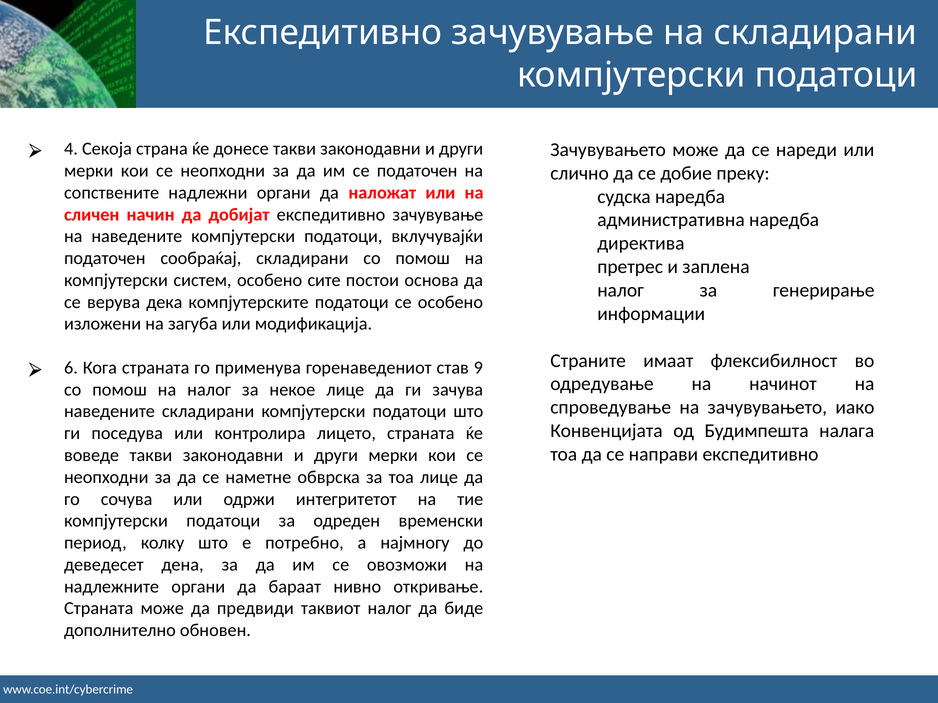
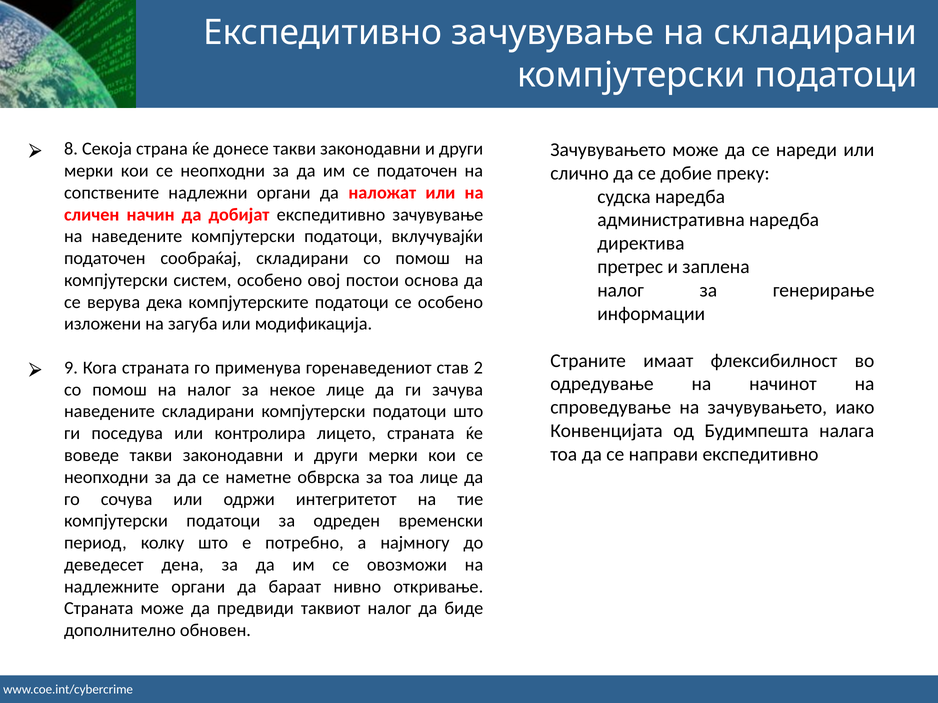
4: 4 -> 8
сите: сите -> овој
6: 6 -> 9
9: 9 -> 2
